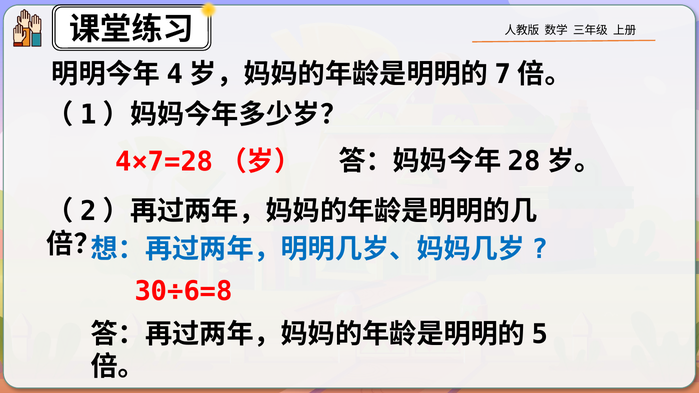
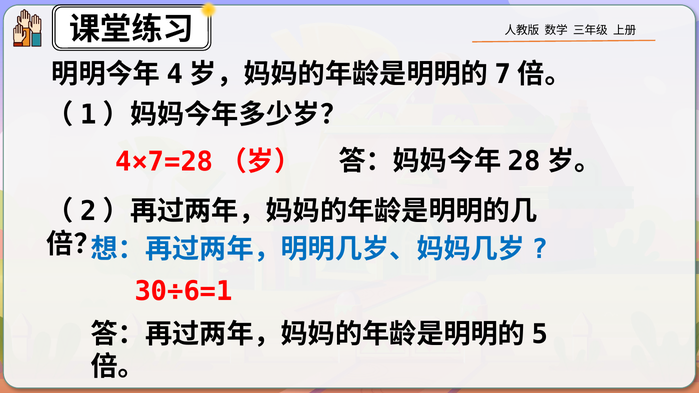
30÷6=8: 30÷6=8 -> 30÷6=1
